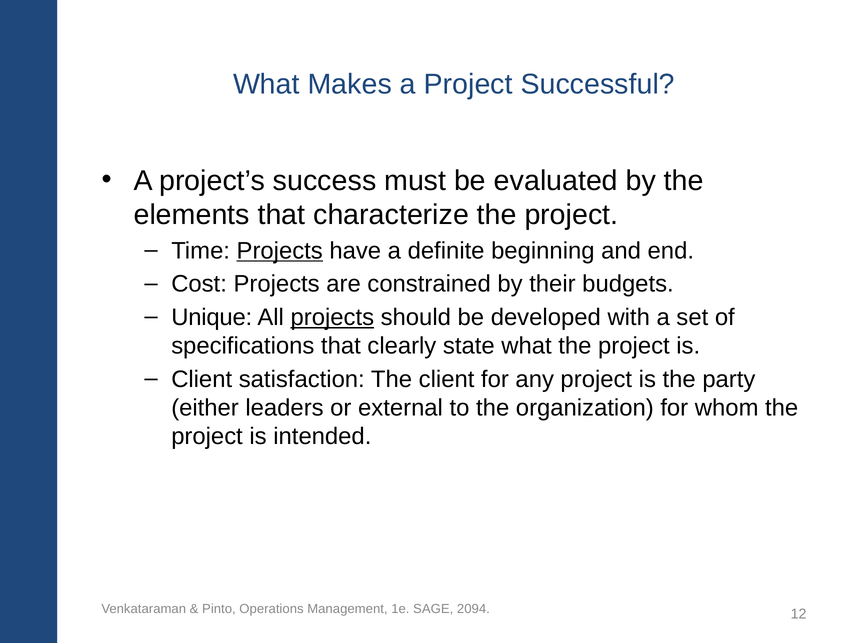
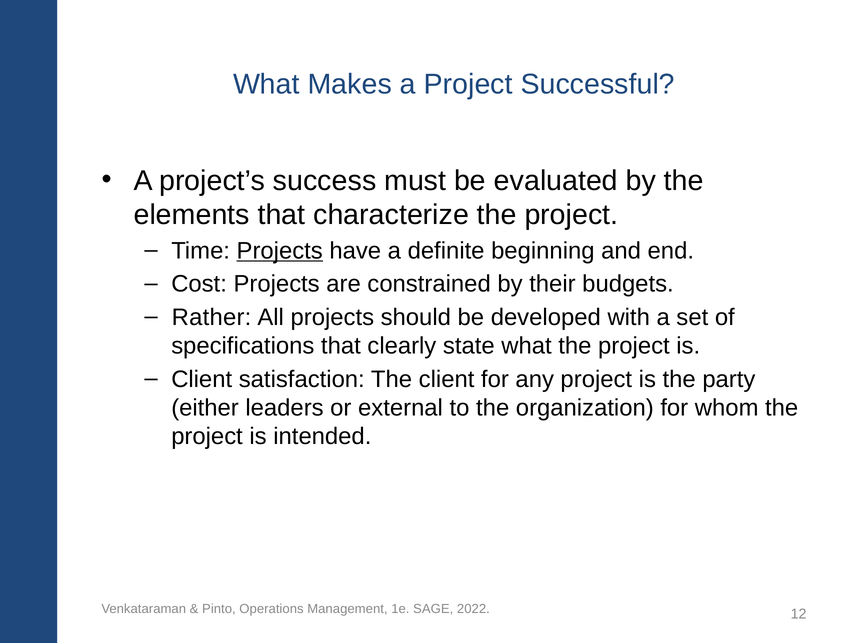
Unique: Unique -> Rather
projects at (332, 318) underline: present -> none
2094: 2094 -> 2022
